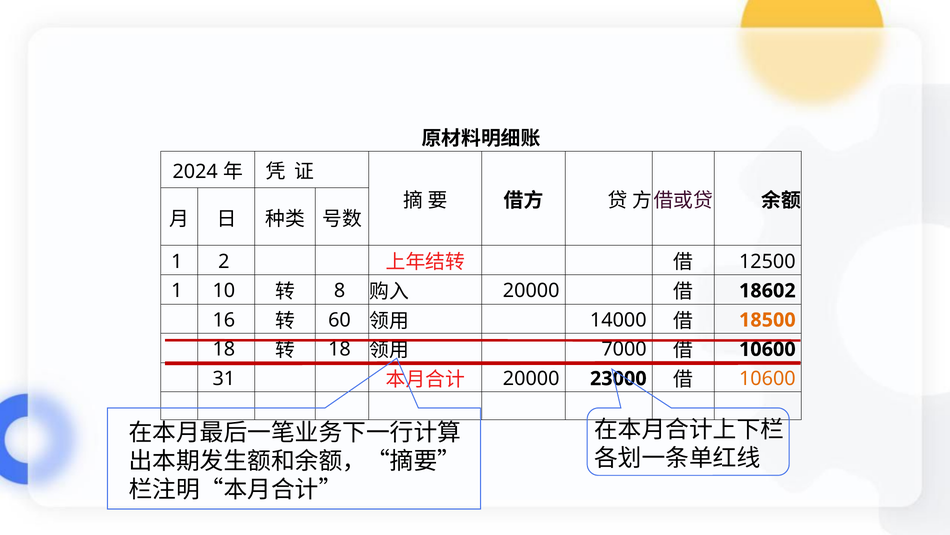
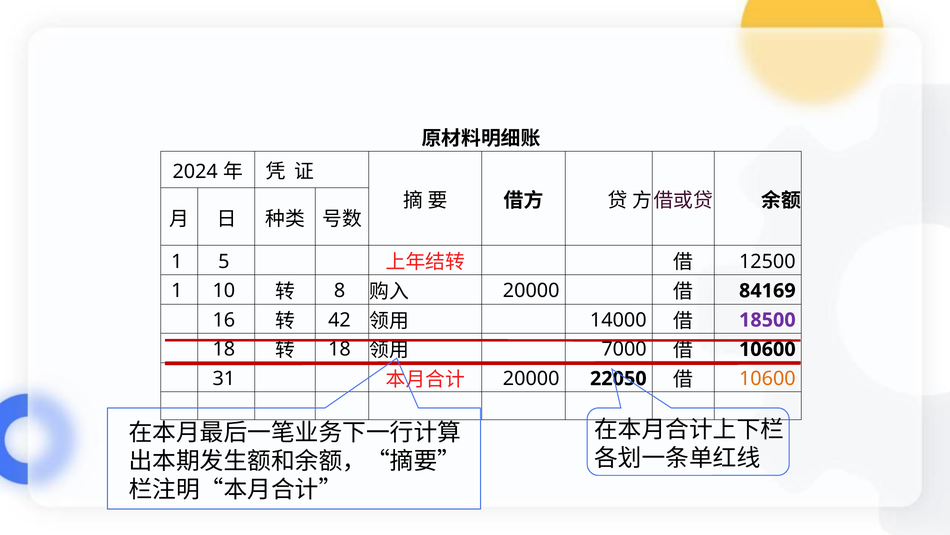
2: 2 -> 5
18602: 18602 -> 84169
60: 60 -> 42
18500 colour: orange -> purple
23000: 23000 -> 22050
